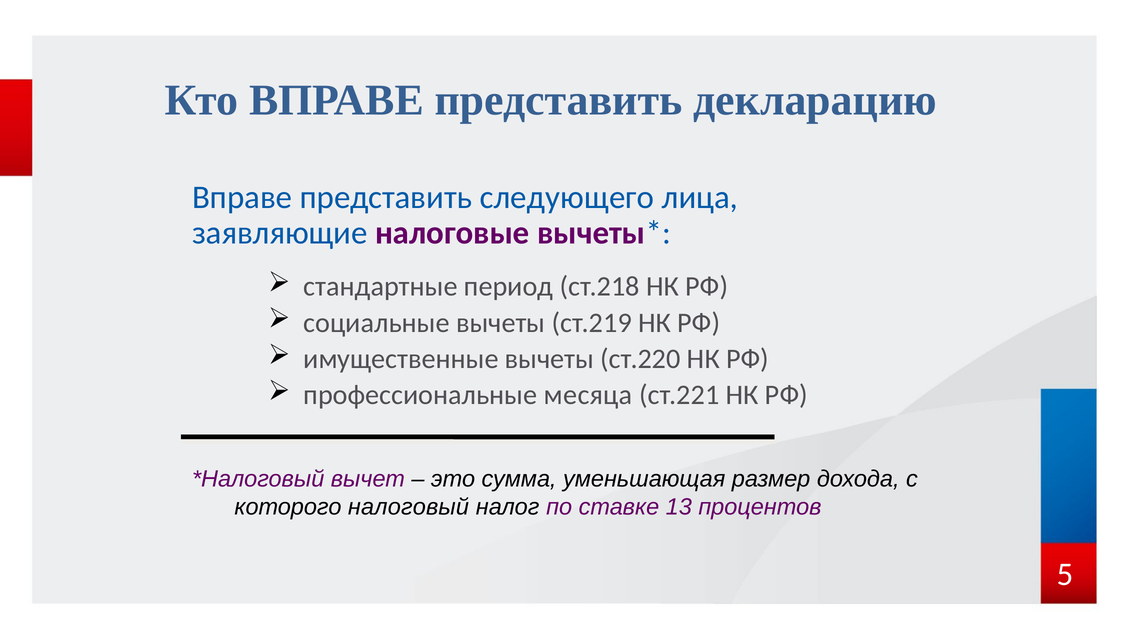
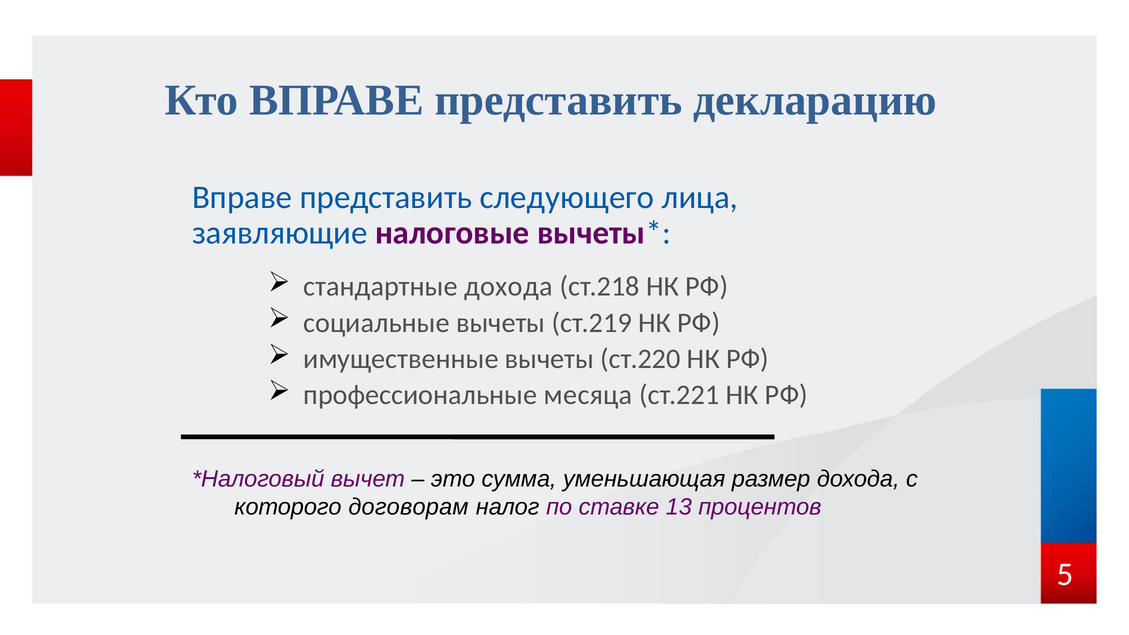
стандартные период: период -> дохода
налоговый: налоговый -> договорам
